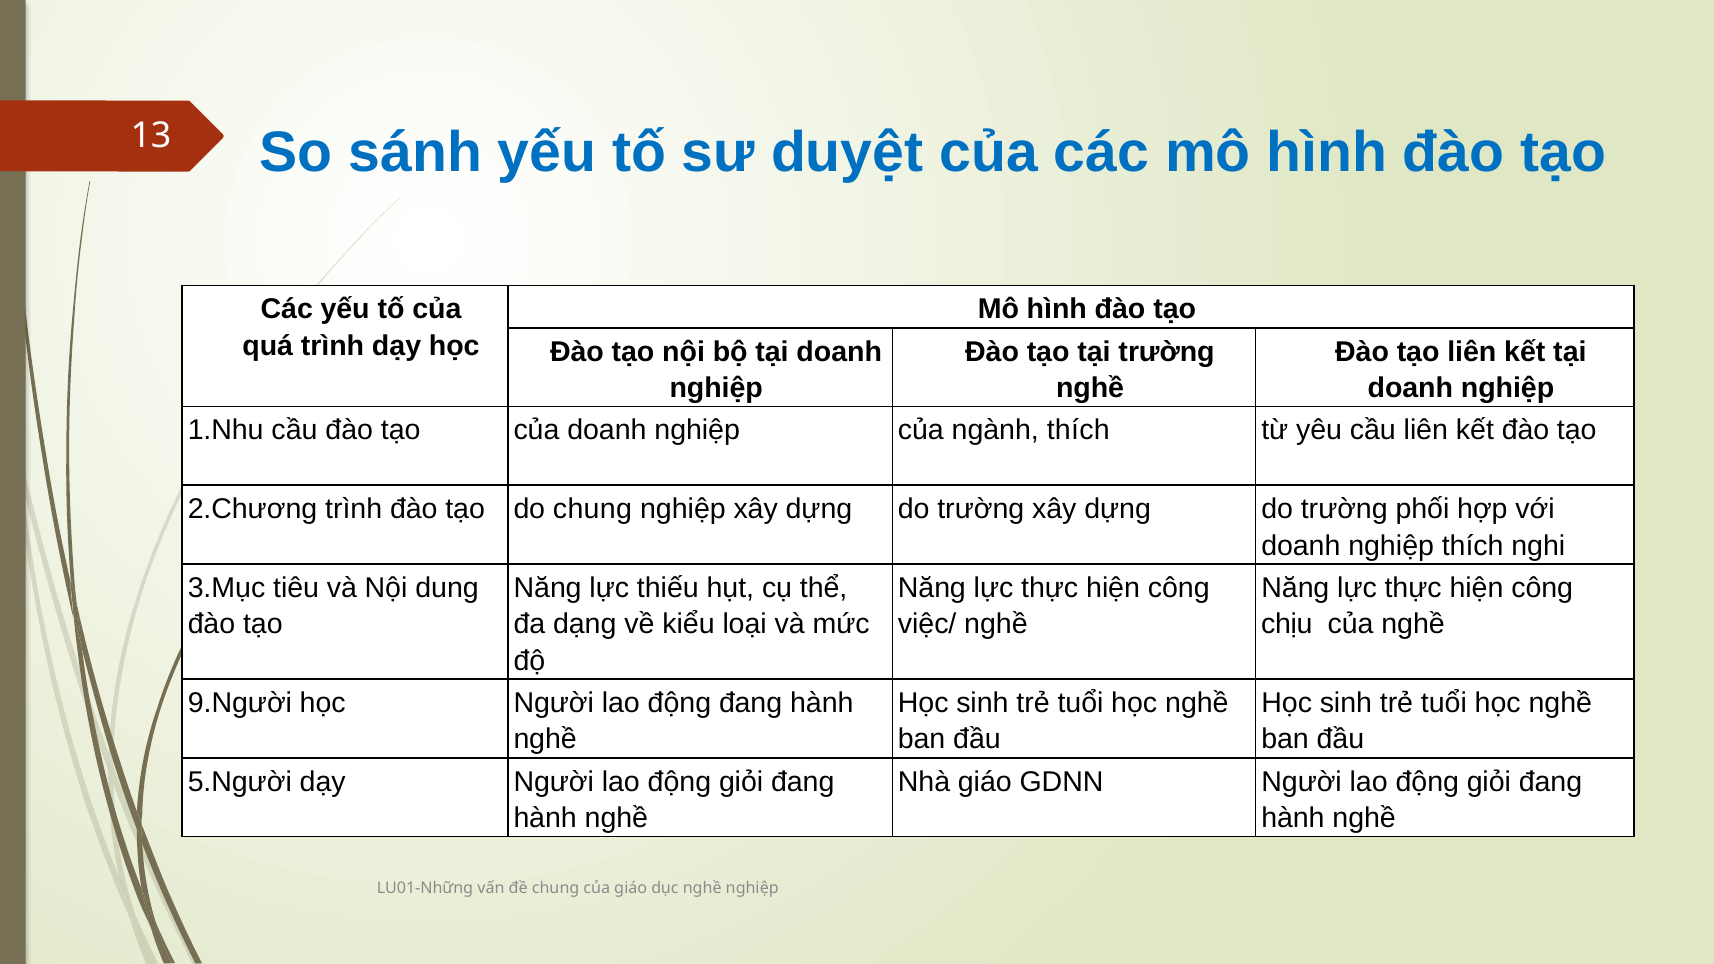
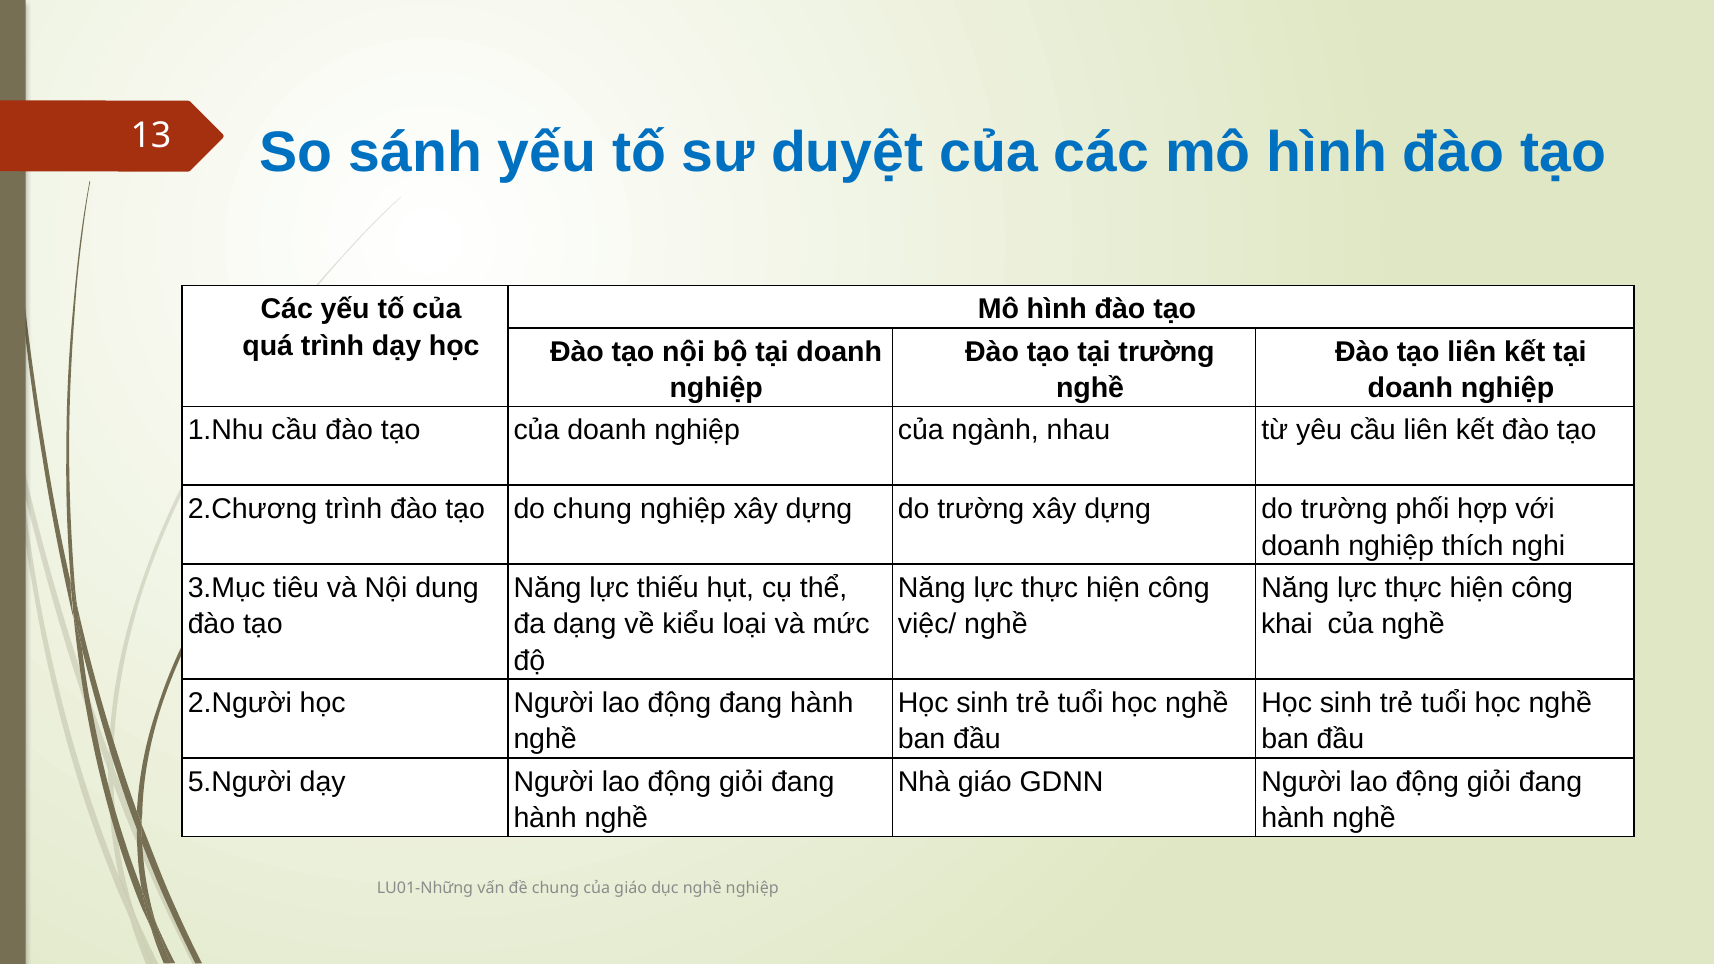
ngành thích: thích -> nhau
chịu: chịu -> khai
9.Người: 9.Người -> 2.Người
